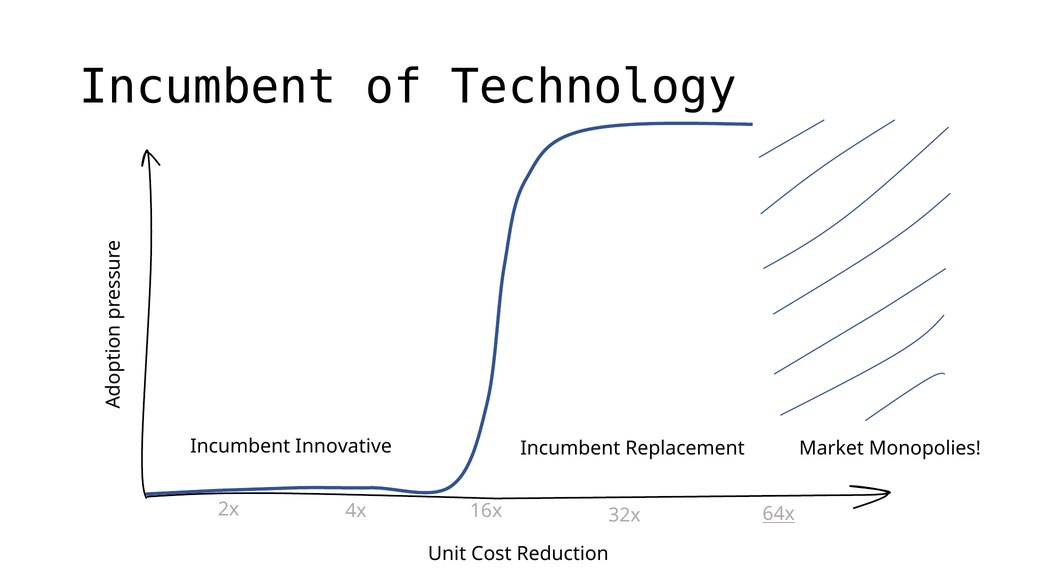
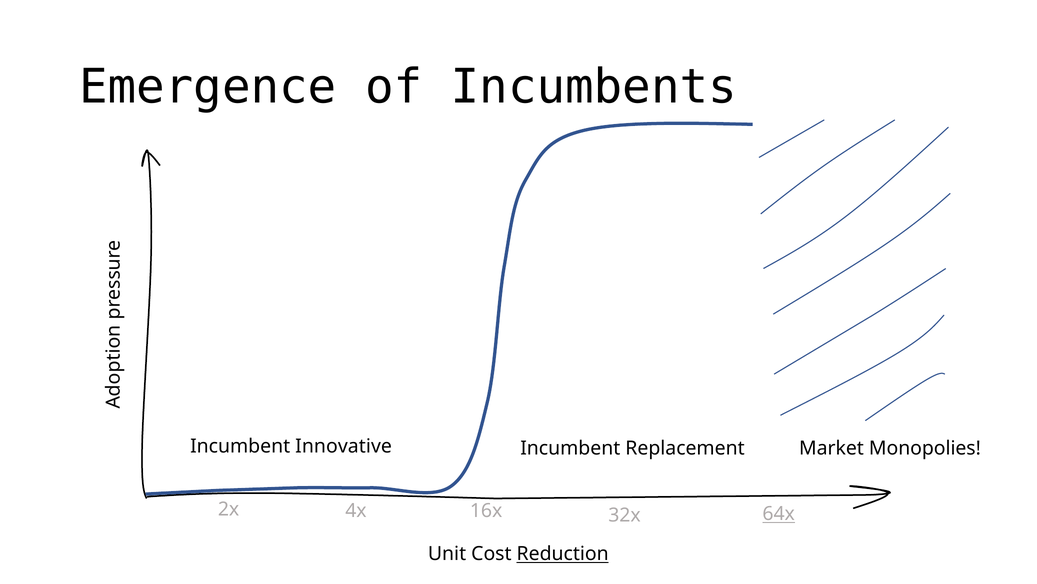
Incumbent at (208, 87): Incumbent -> Emergence
Technology: Technology -> Incumbents
Reduction underline: none -> present
